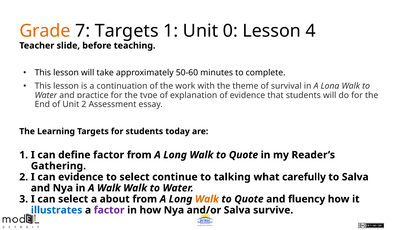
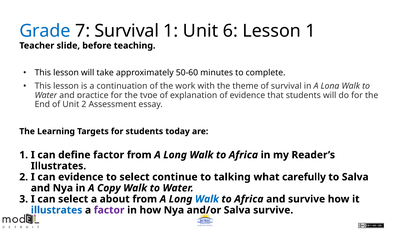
Grade colour: orange -> blue
7 Targets: Targets -> Survival
0: 0 -> 6
Lesson 4: 4 -> 1
Quote at (243, 155): Quote -> Africa
Gathering at (58, 166): Gathering -> Illustrates
A Walk: Walk -> Copy
Walk at (207, 199) colour: orange -> blue
Quote at (249, 199): Quote -> Africa
and fluency: fluency -> survive
